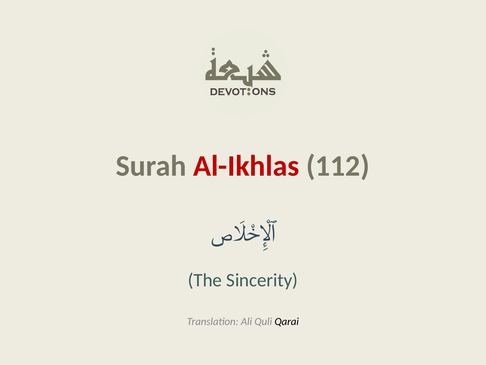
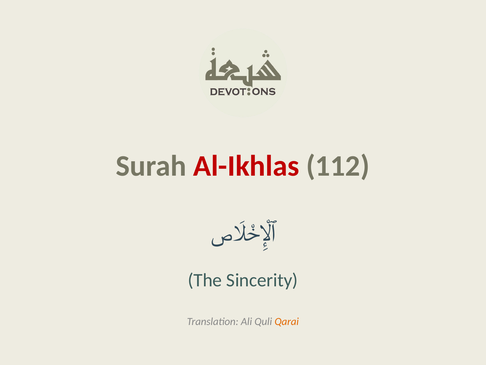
Qarai colour: black -> orange
